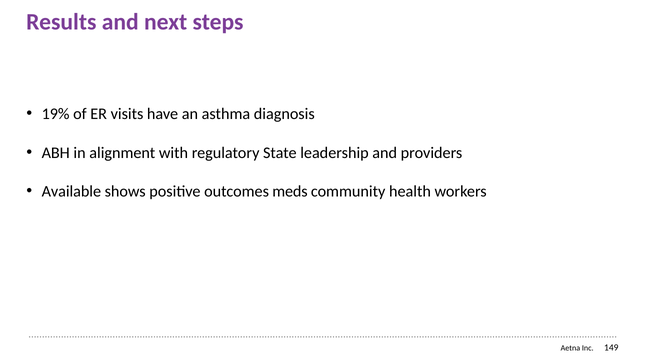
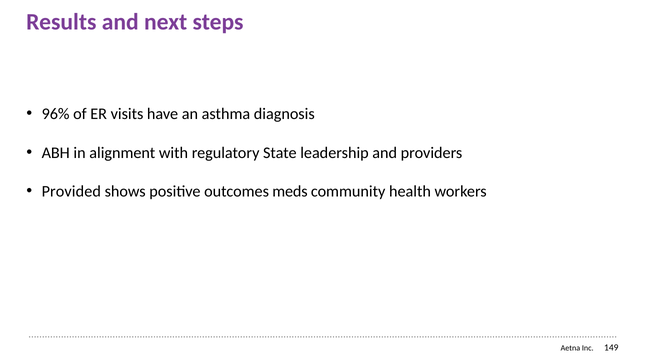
19%: 19% -> 96%
Available: Available -> Provided
